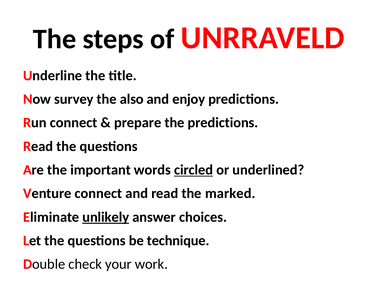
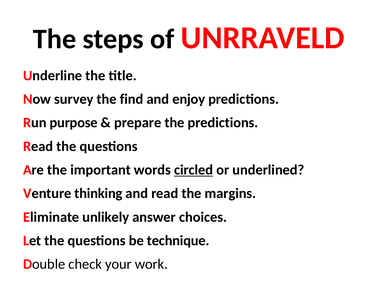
also: also -> find
Run connect: connect -> purpose
Venture connect: connect -> thinking
marked: marked -> margins
unlikely underline: present -> none
